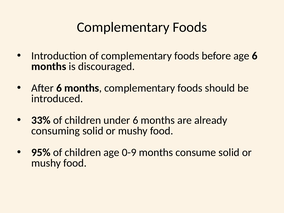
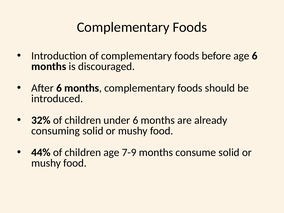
33%: 33% -> 32%
95%: 95% -> 44%
0-9: 0-9 -> 7-9
